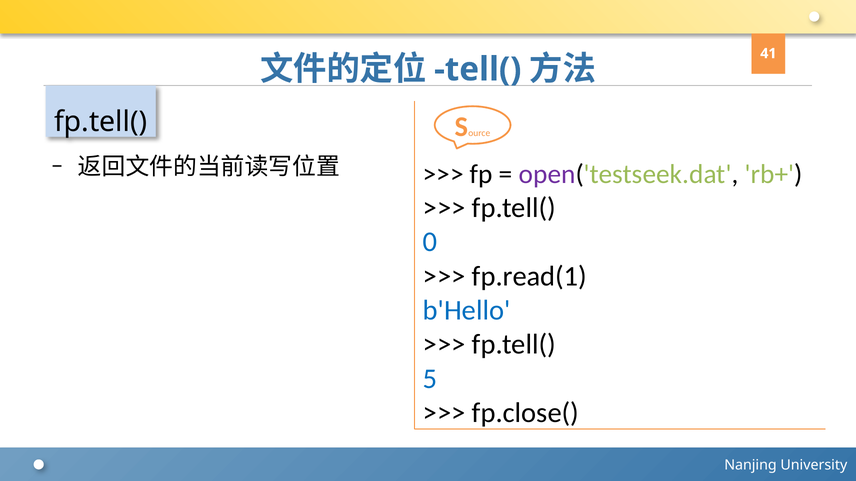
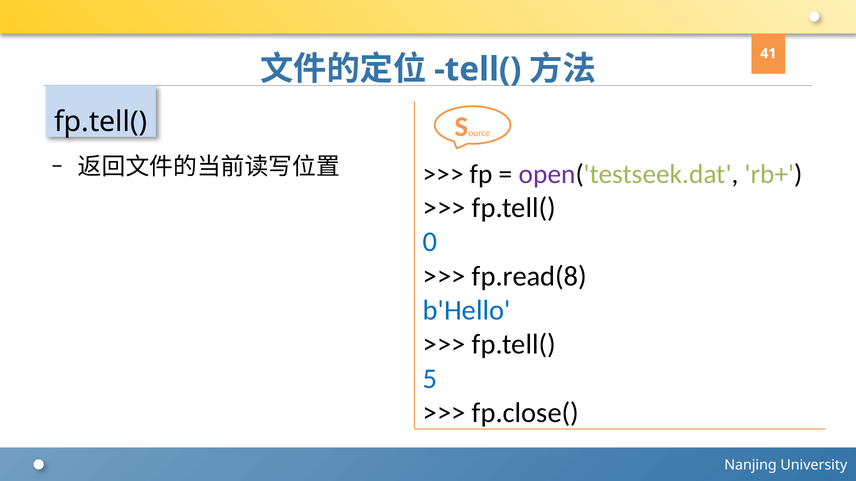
fp.read(1: fp.read(1 -> fp.read(8
